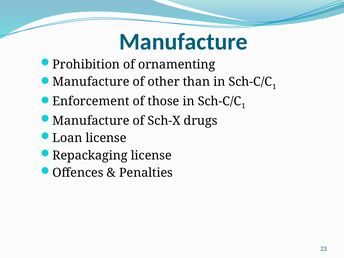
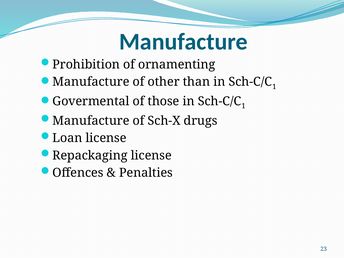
Enforcement: Enforcement -> Govermental
